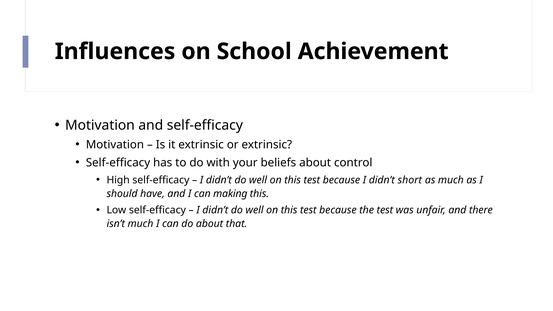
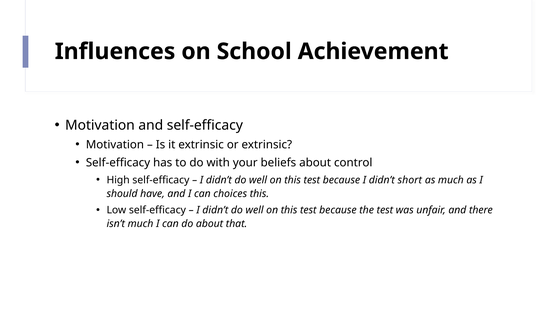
making: making -> choices
